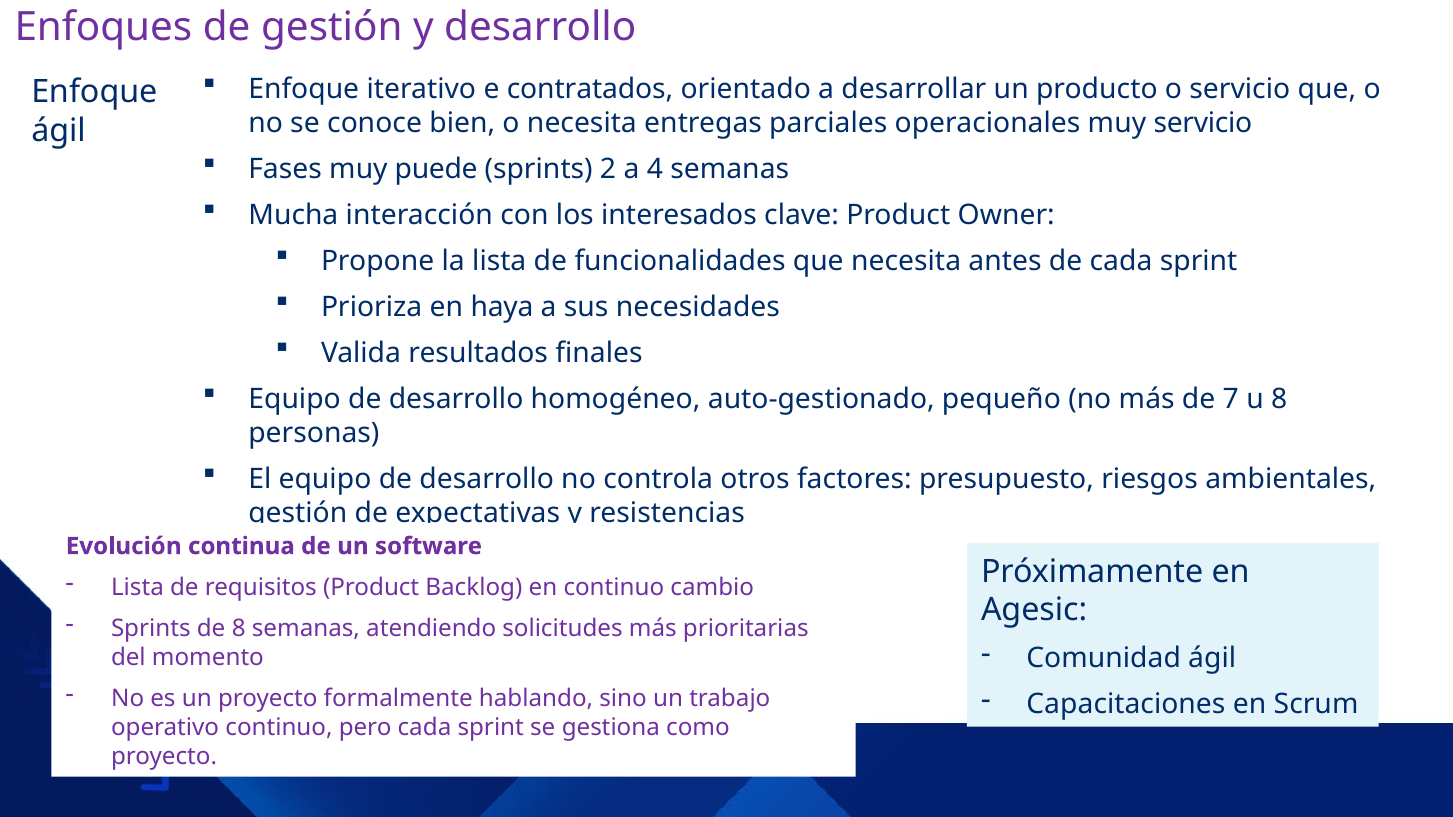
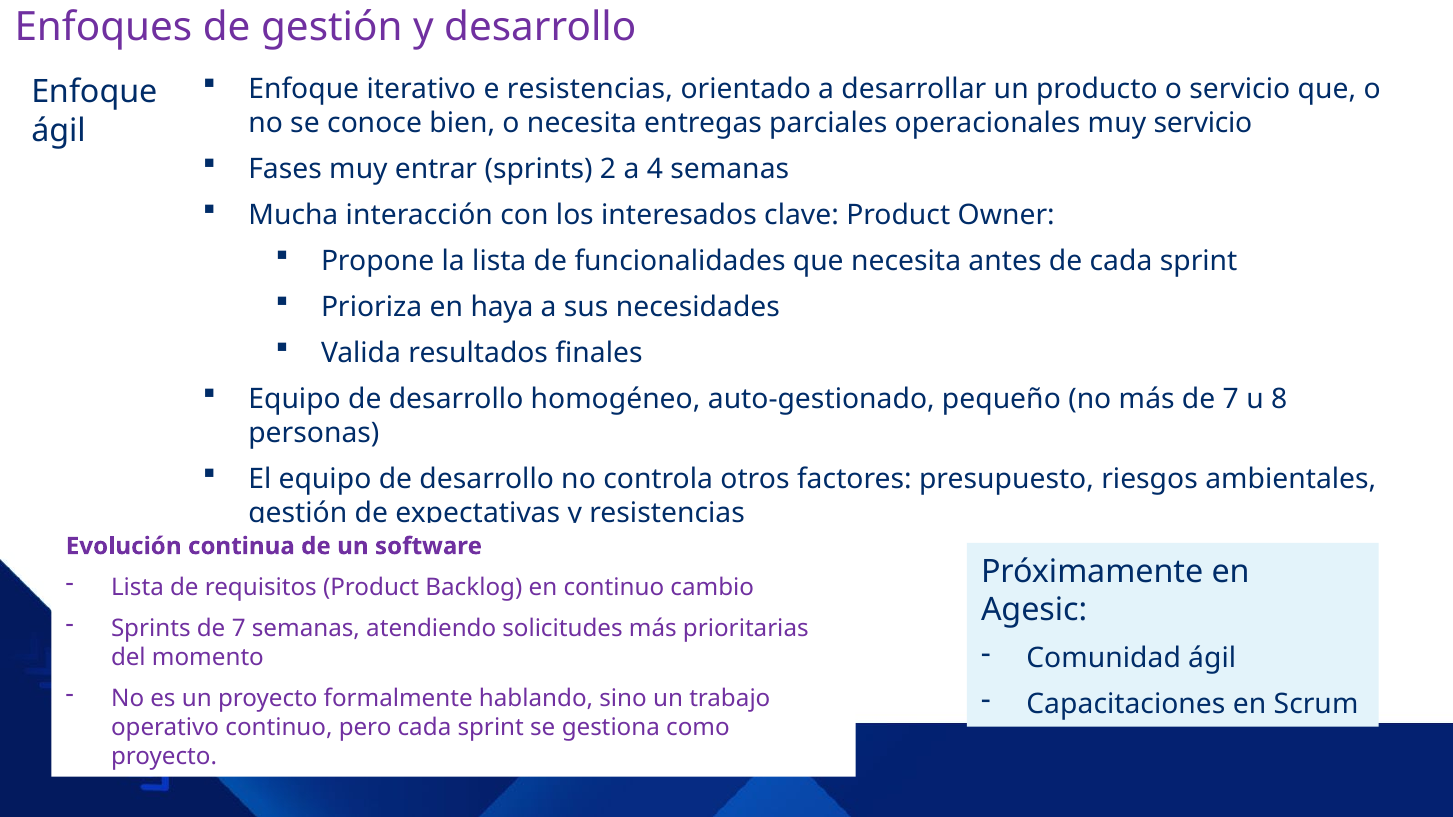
e contratados: contratados -> resistencias
puede: puede -> entrar
Sprints de 8: 8 -> 7
